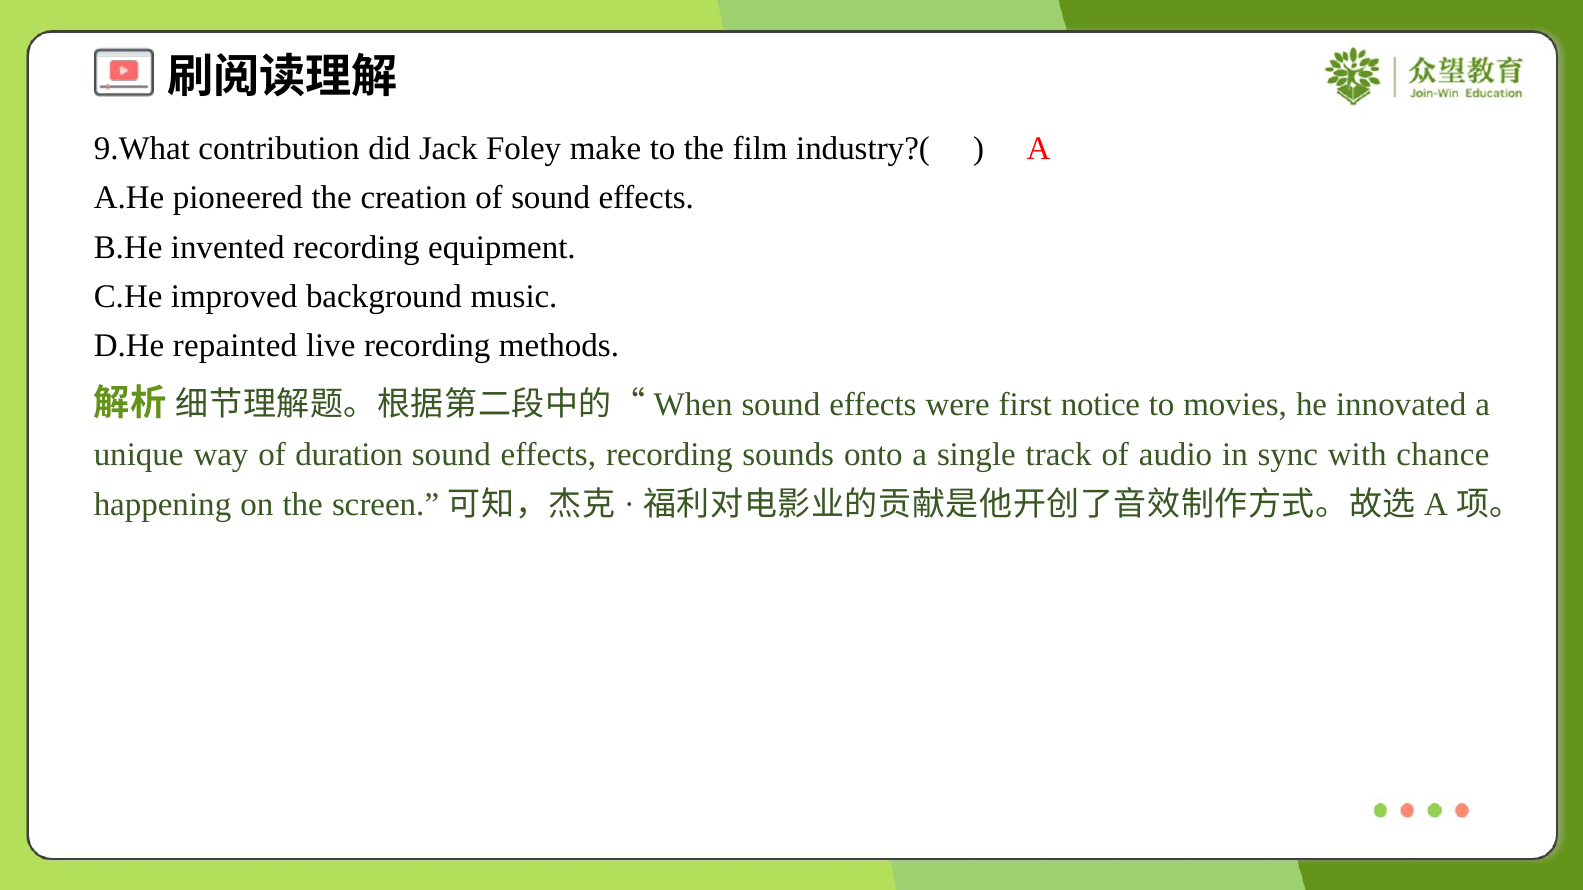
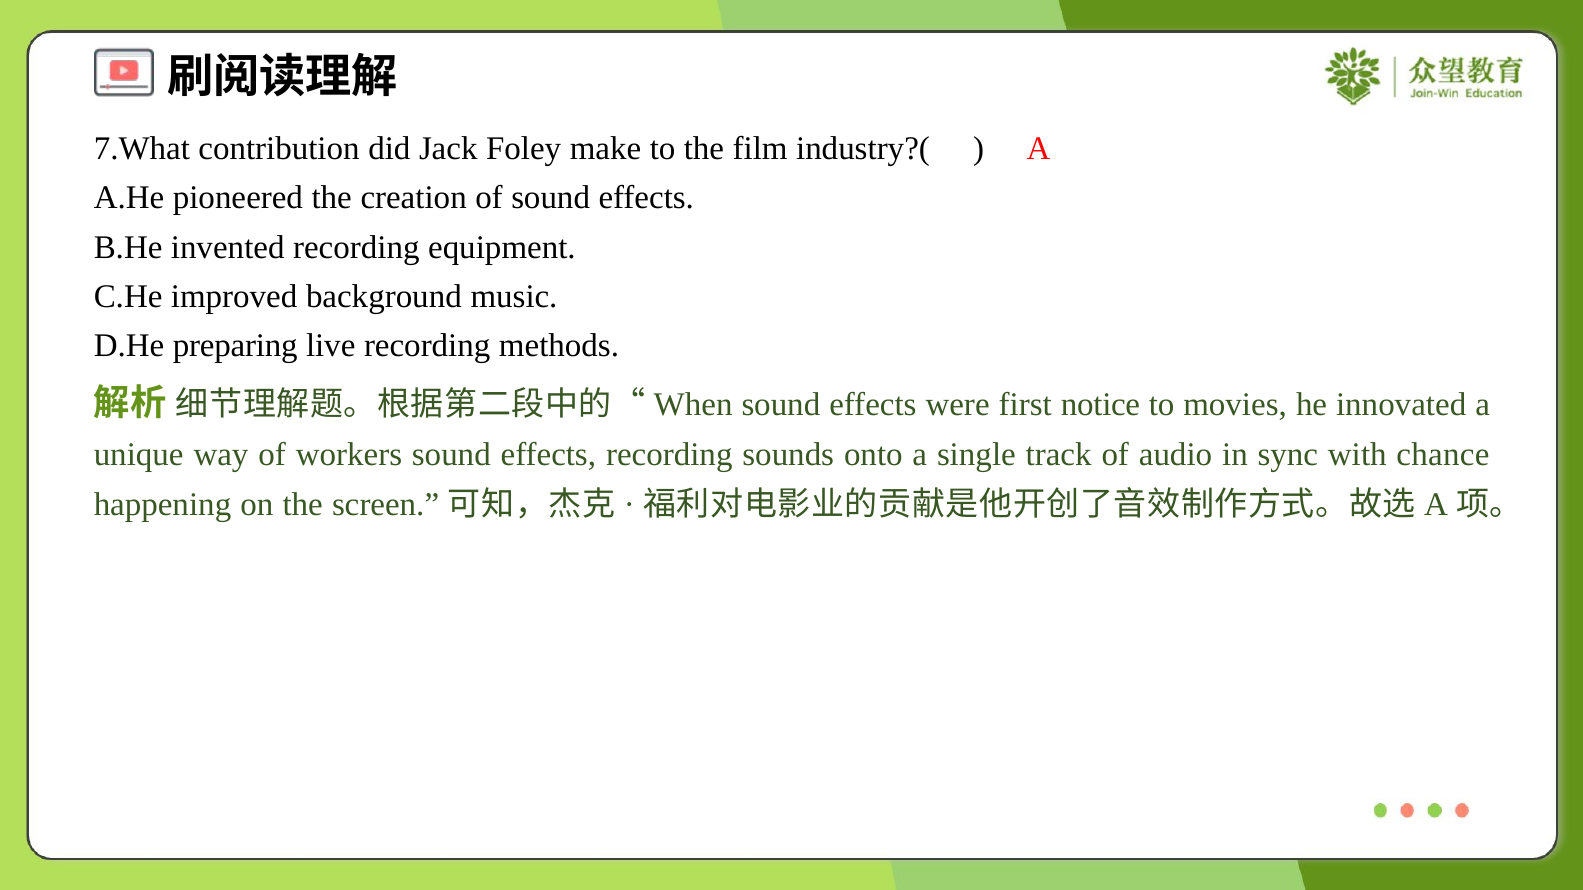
9.What: 9.What -> 7.What
repainted: repainted -> preparing
duration: duration -> workers
